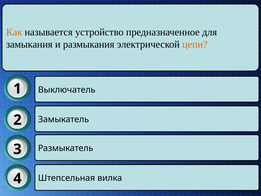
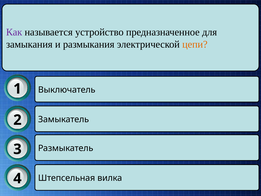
Как colour: orange -> purple
